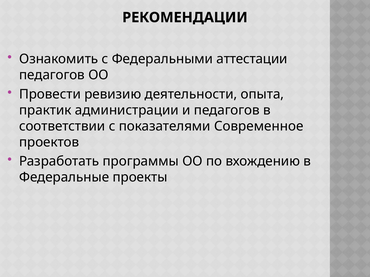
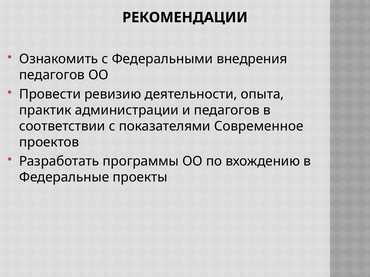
аттестации: аттестации -> внедрения
